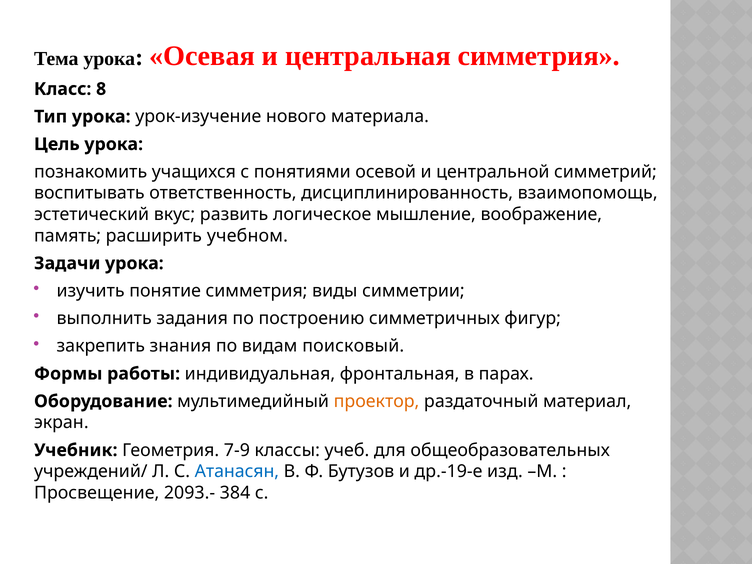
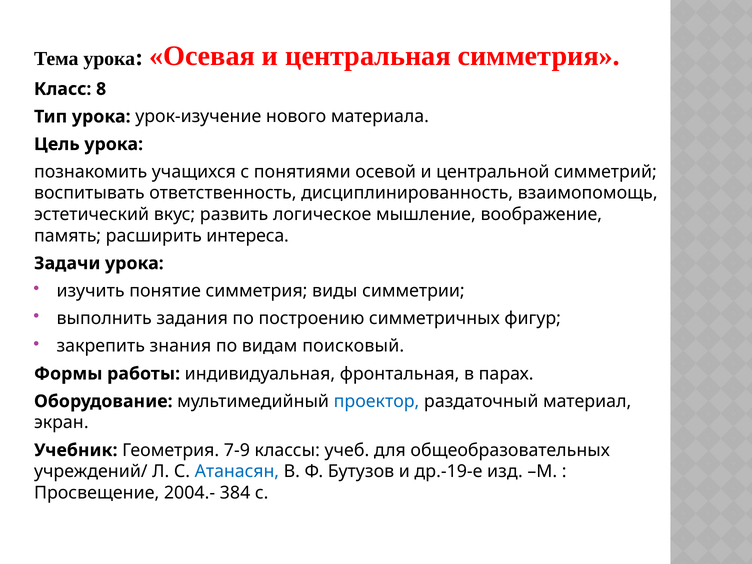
учебном: учебном -> интереса
проектор colour: orange -> blue
2093.-: 2093.- -> 2004.-
